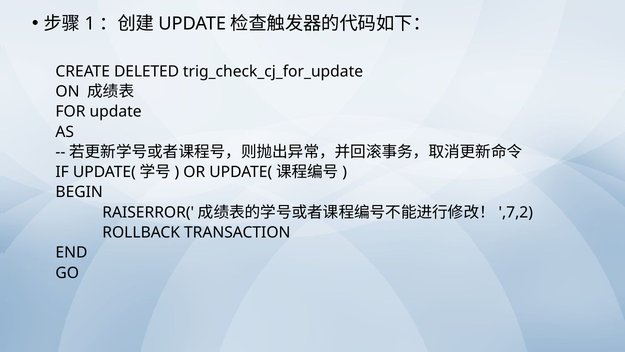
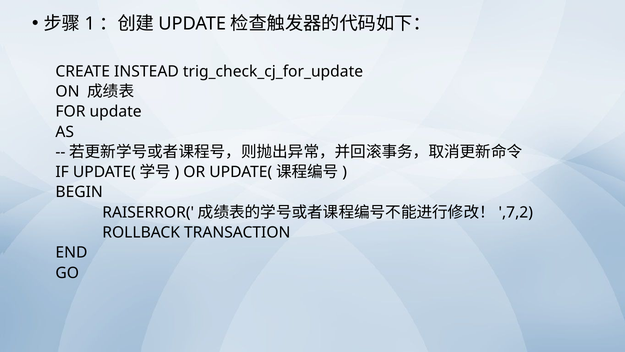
DELETED: DELETED -> INSTEAD
